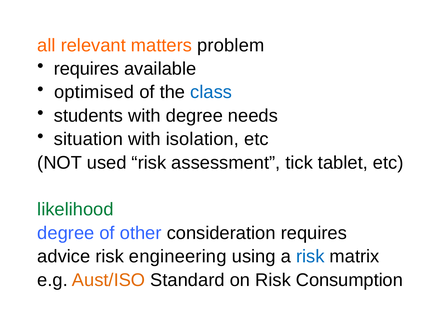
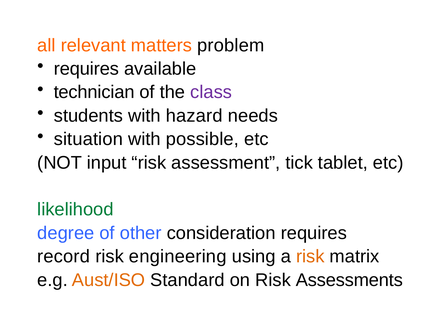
optimised: optimised -> technician
class colour: blue -> purple
with degree: degree -> hazard
isolation: isolation -> possible
used: used -> input
advice: advice -> record
risk at (310, 257) colour: blue -> orange
Consumption: Consumption -> Assessments
